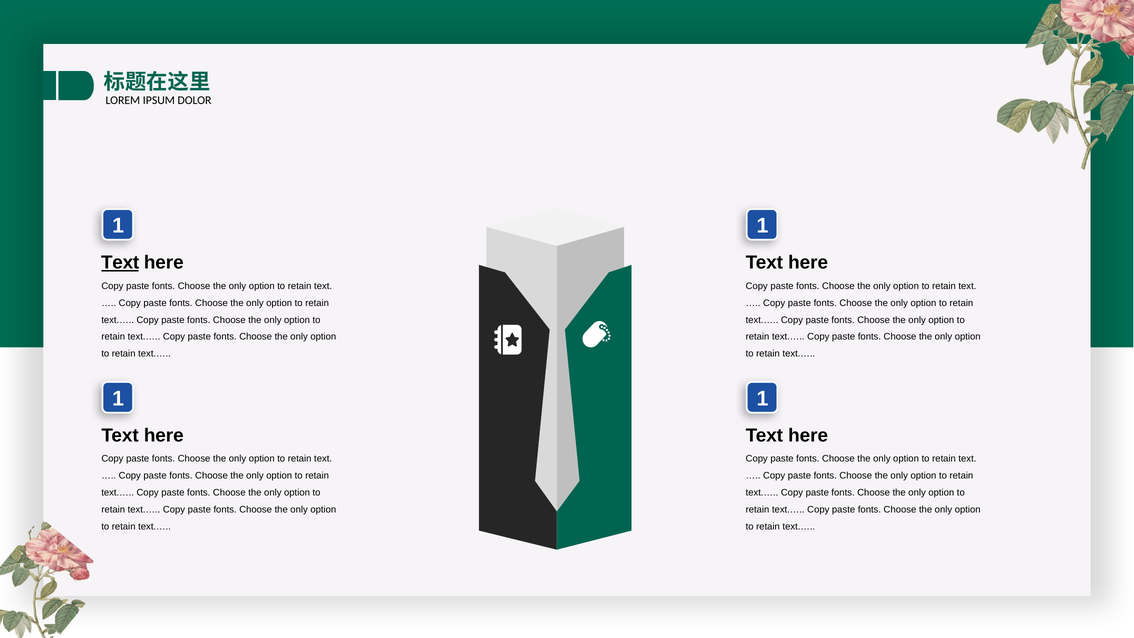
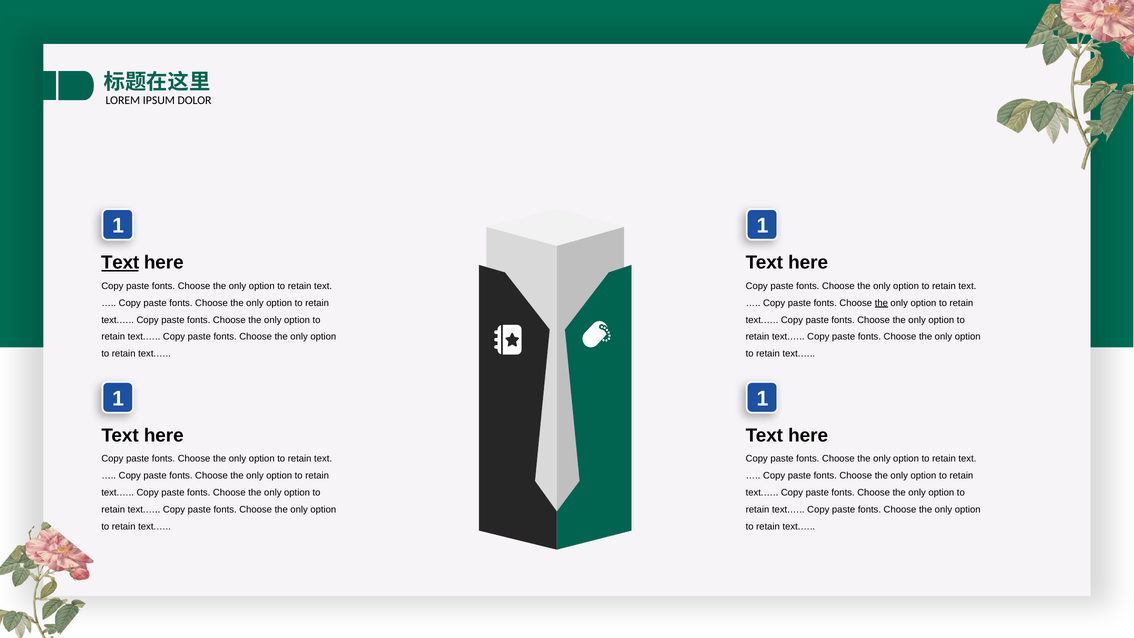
the at (881, 303) underline: none -> present
